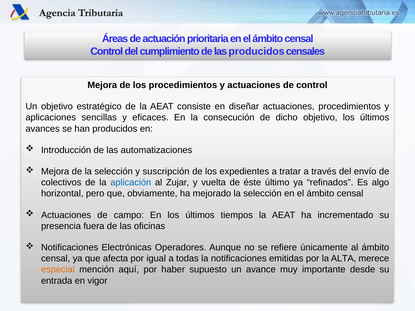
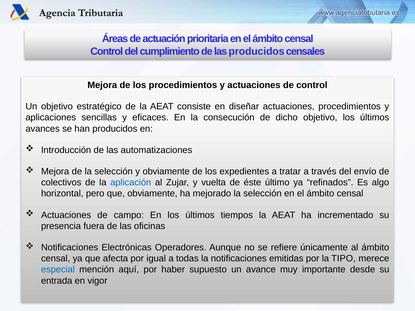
y suscripción: suscripción -> obviamente
ALTA: ALTA -> TIPO
especial colour: orange -> blue
